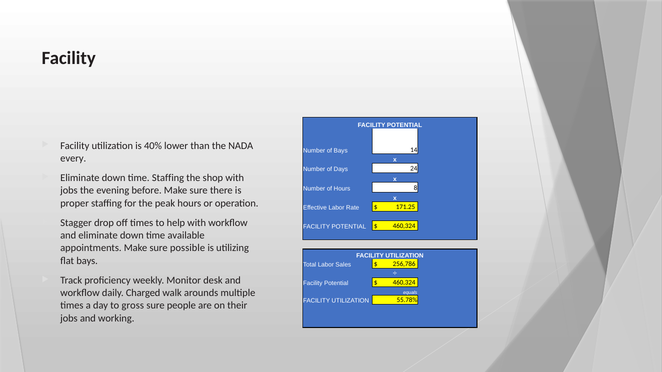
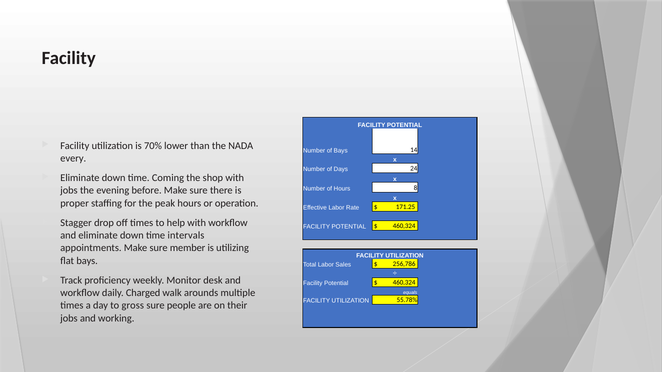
40%: 40% -> 70%
time Staffing: Staffing -> Coming
available: available -> intervals
possible: possible -> member
